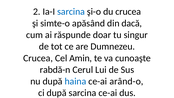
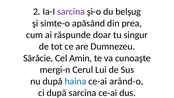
sarcina at (71, 12) colour: blue -> purple
du crucea: crucea -> belşug
dacă: dacă -> prea
Crucea at (38, 58): Crucea -> Sărăcie
rabdă-n: rabdă-n -> mergi-n
